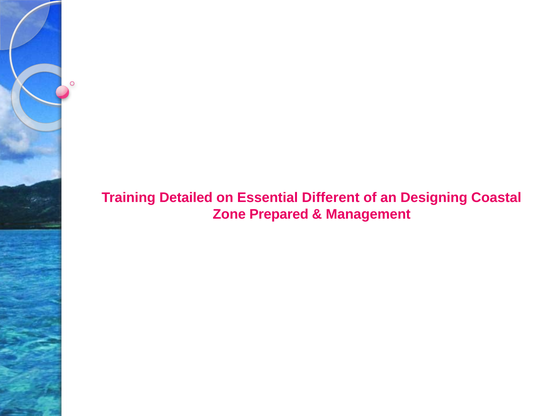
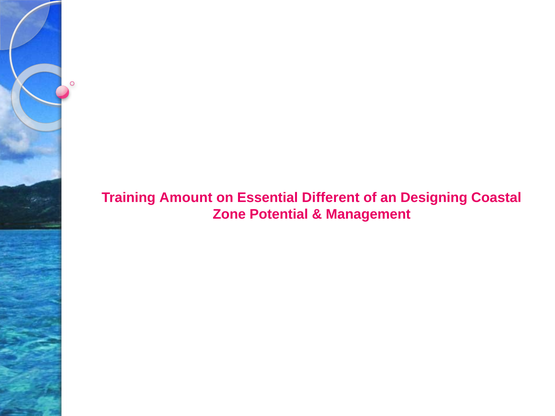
Detailed: Detailed -> Amount
Prepared: Prepared -> Potential
